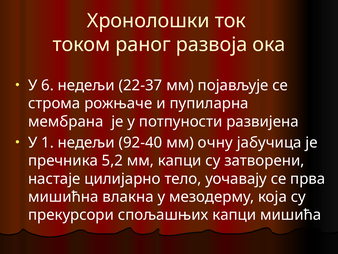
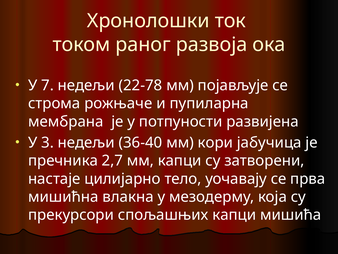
6: 6 -> 7
22-37: 22-37 -> 22-78
1: 1 -> 3
92-40: 92-40 -> 36-40
очну: очну -> кори
5,2: 5,2 -> 2,7
